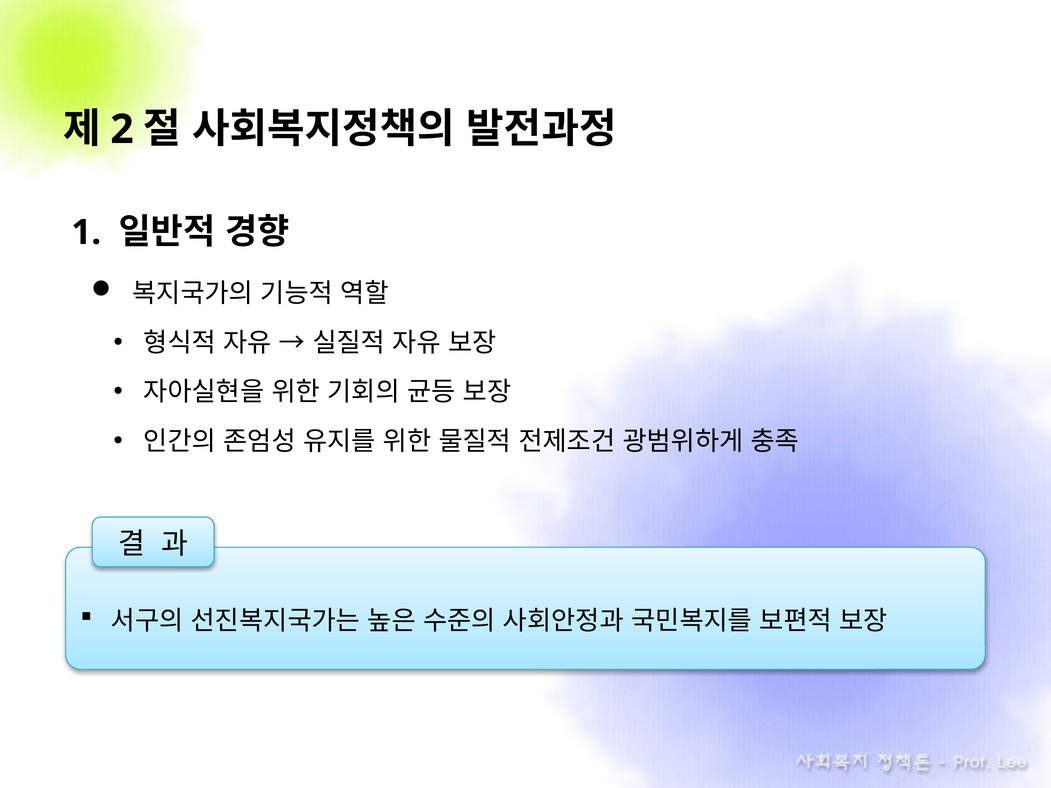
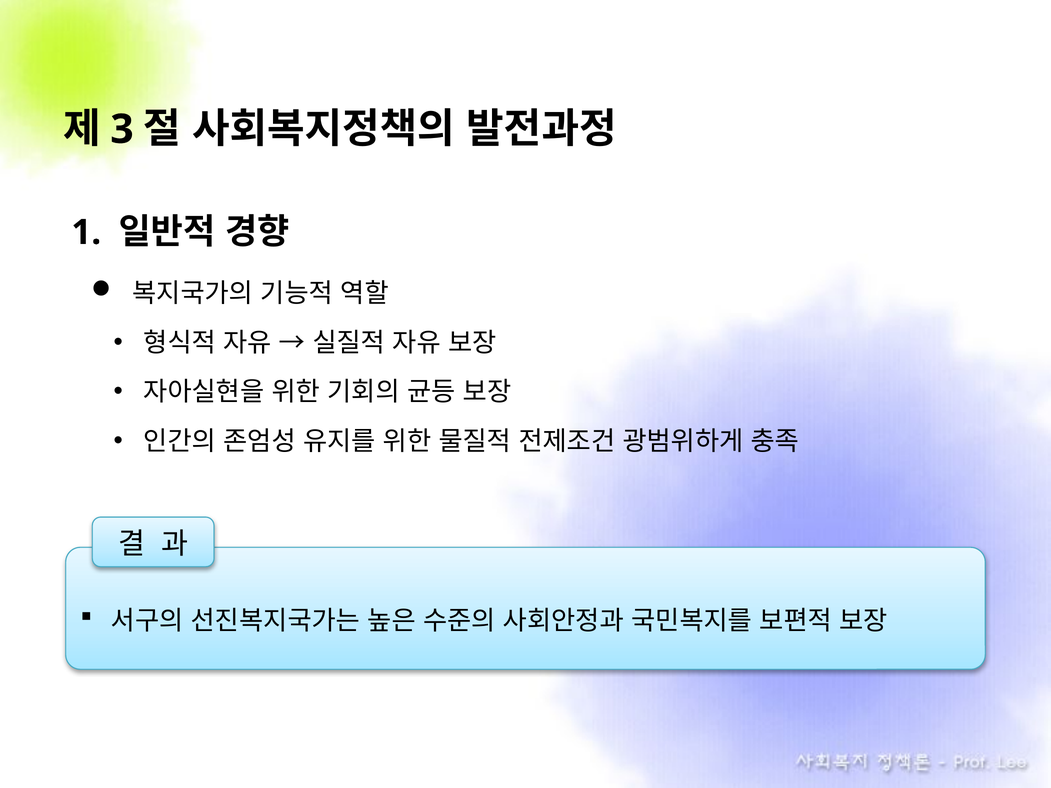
2: 2 -> 3
